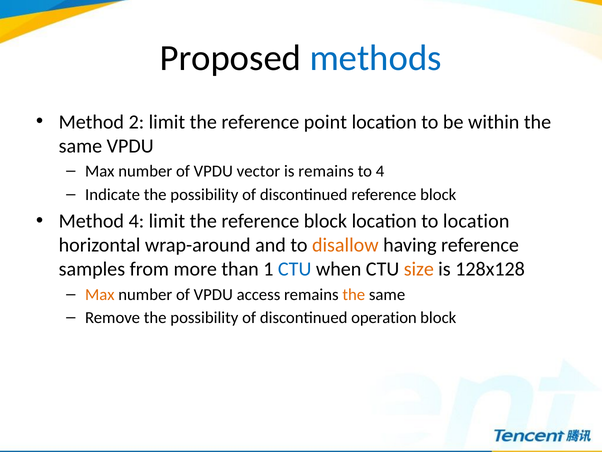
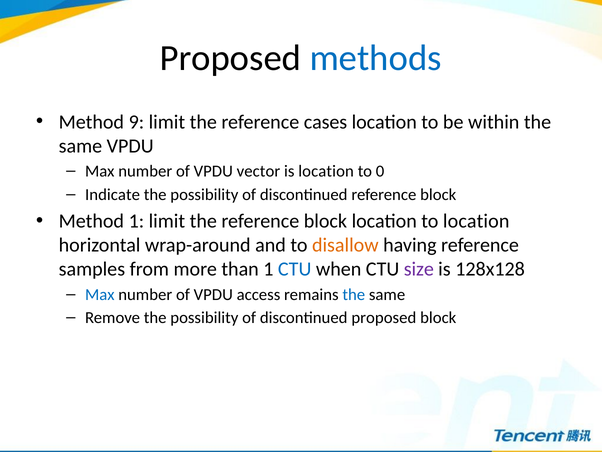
2: 2 -> 9
point: point -> cases
is remains: remains -> location
to 4: 4 -> 0
Method 4: 4 -> 1
size colour: orange -> purple
Max at (100, 294) colour: orange -> blue
the at (354, 294) colour: orange -> blue
discontinued operation: operation -> proposed
